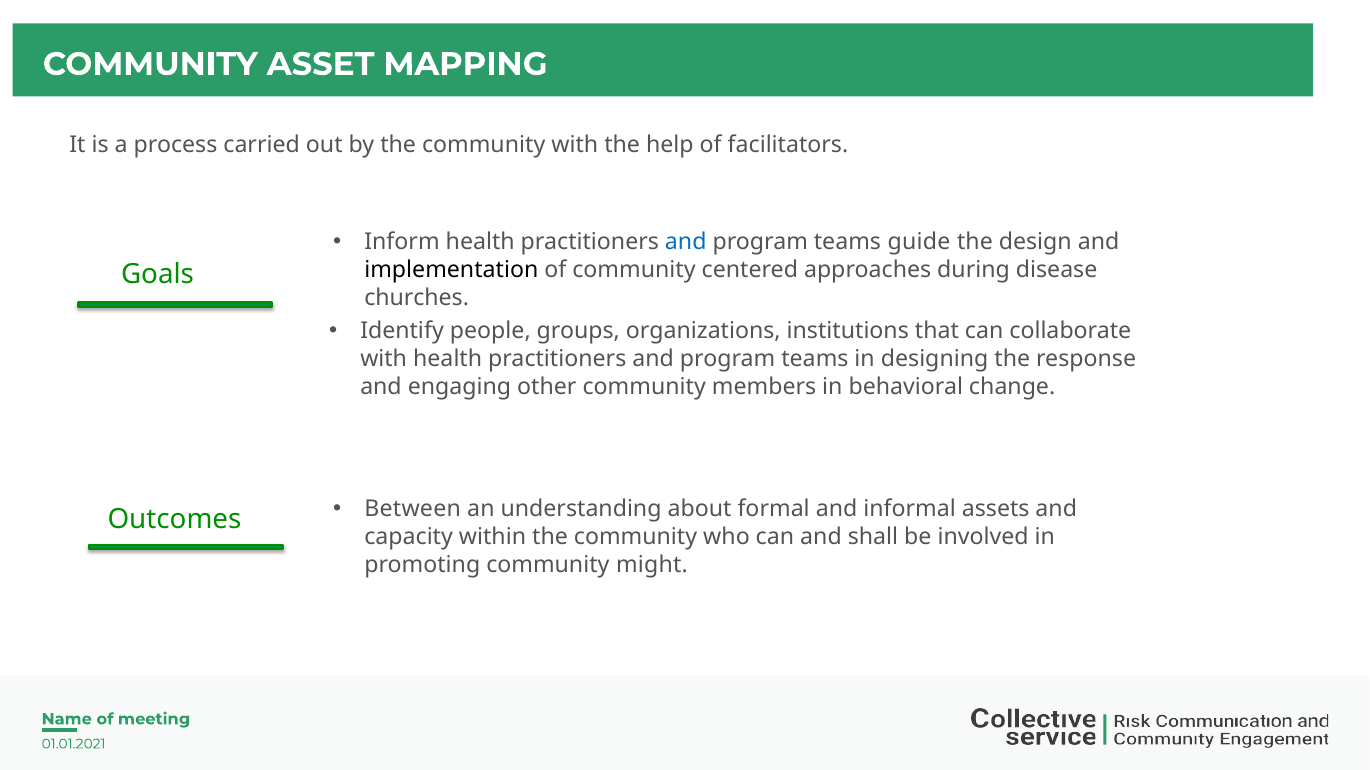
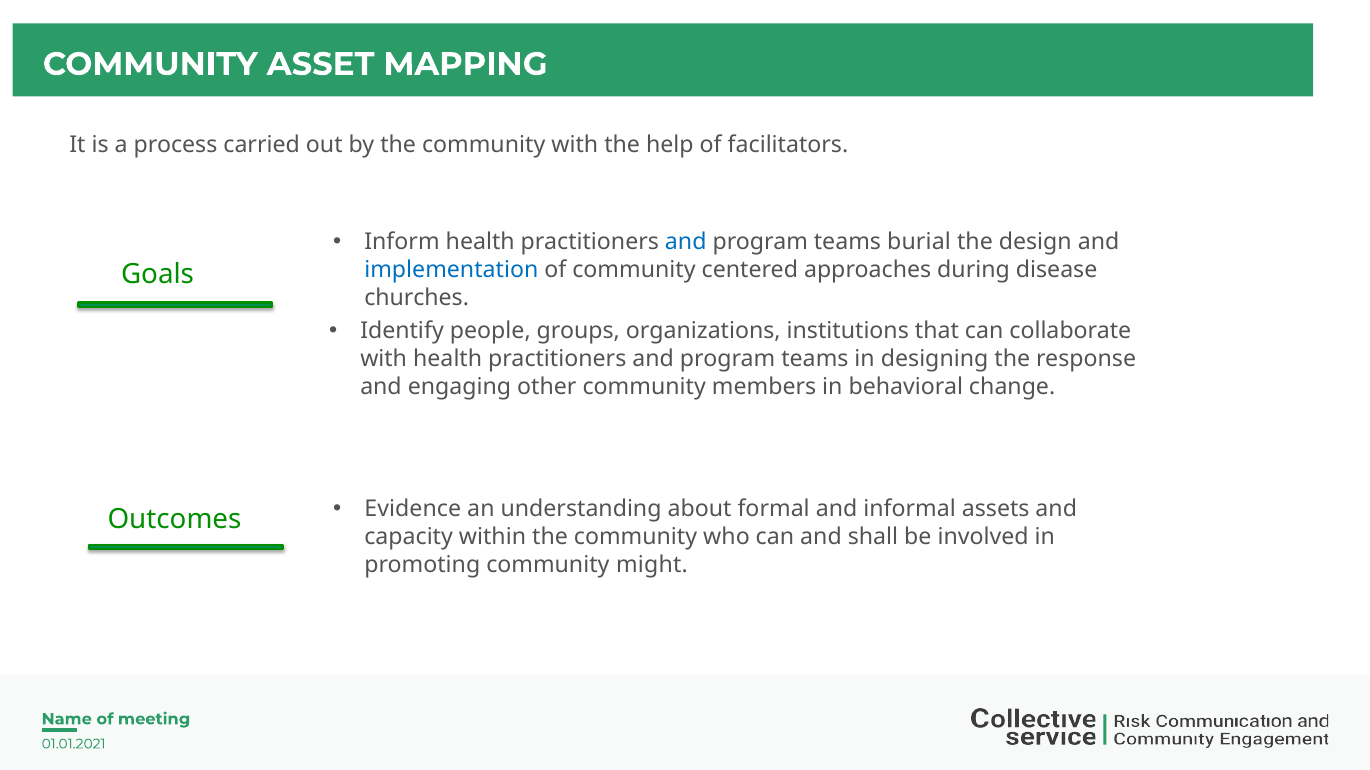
guide: guide -> burial
implementation colour: black -> blue
Between: Between -> Evidence
